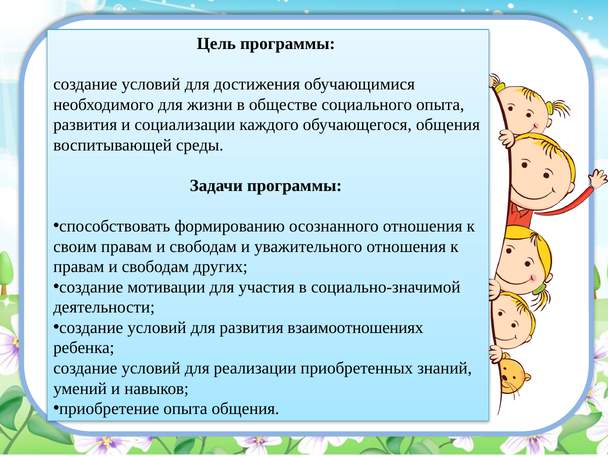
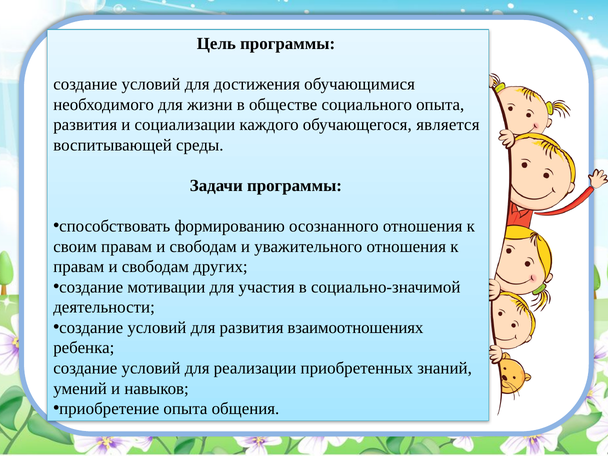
обучающегося общения: общения -> является
